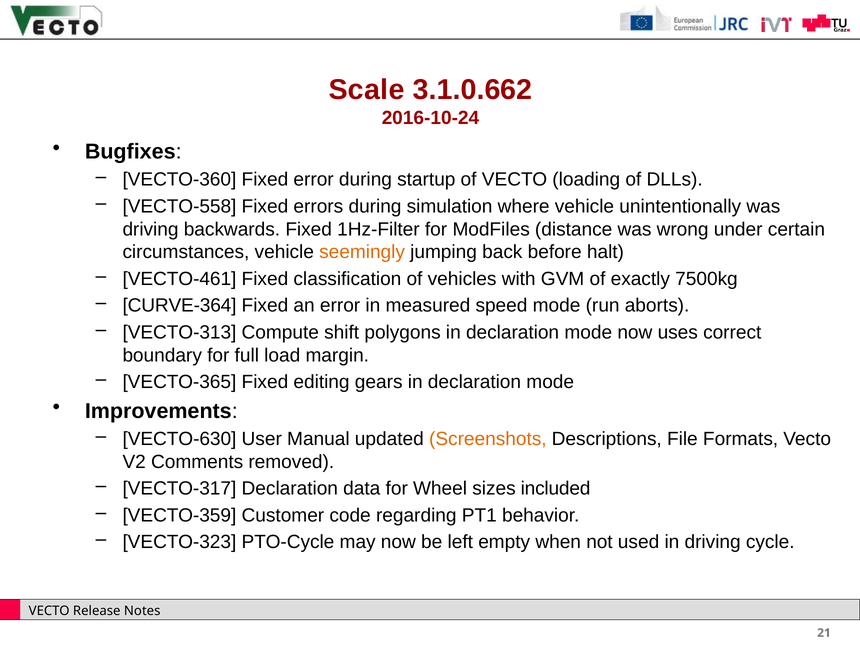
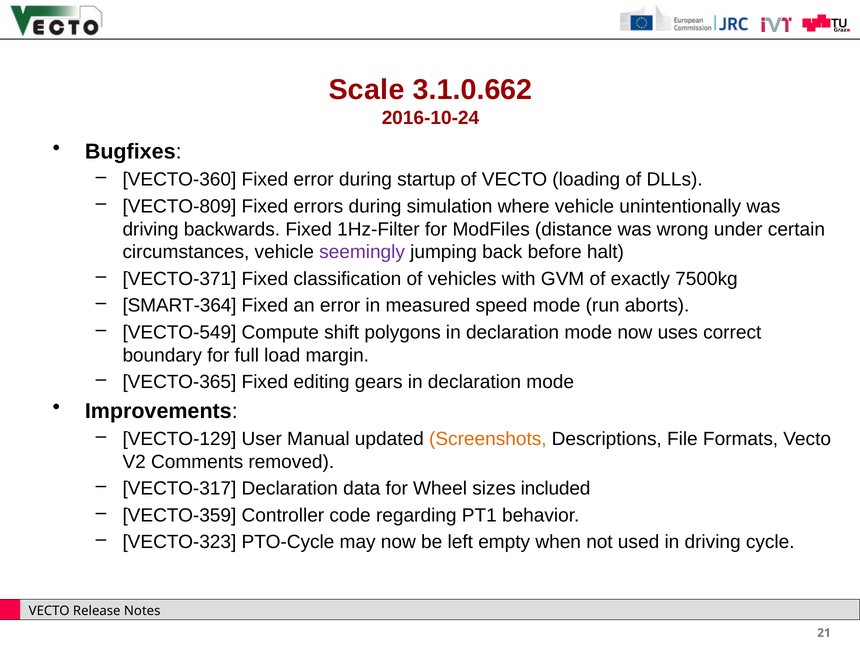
VECTO-558: VECTO-558 -> VECTO-809
seemingly colour: orange -> purple
VECTO-461: VECTO-461 -> VECTO-371
CURVE-364: CURVE-364 -> SMART-364
VECTO-313: VECTO-313 -> VECTO-549
VECTO-630: VECTO-630 -> VECTO-129
Customer: Customer -> Controller
